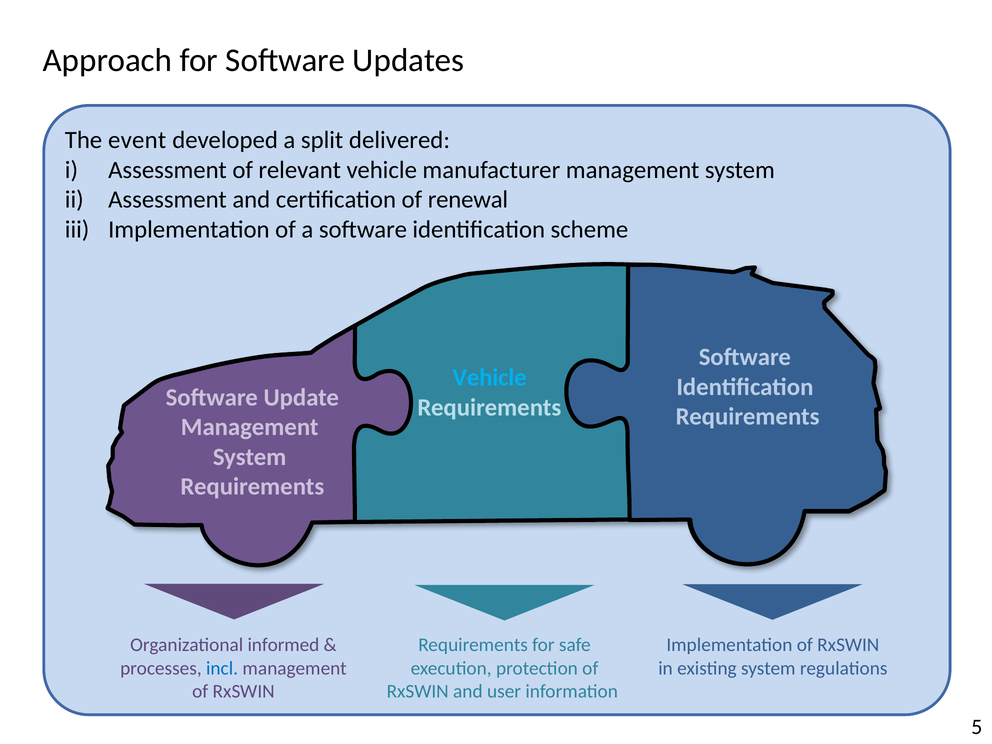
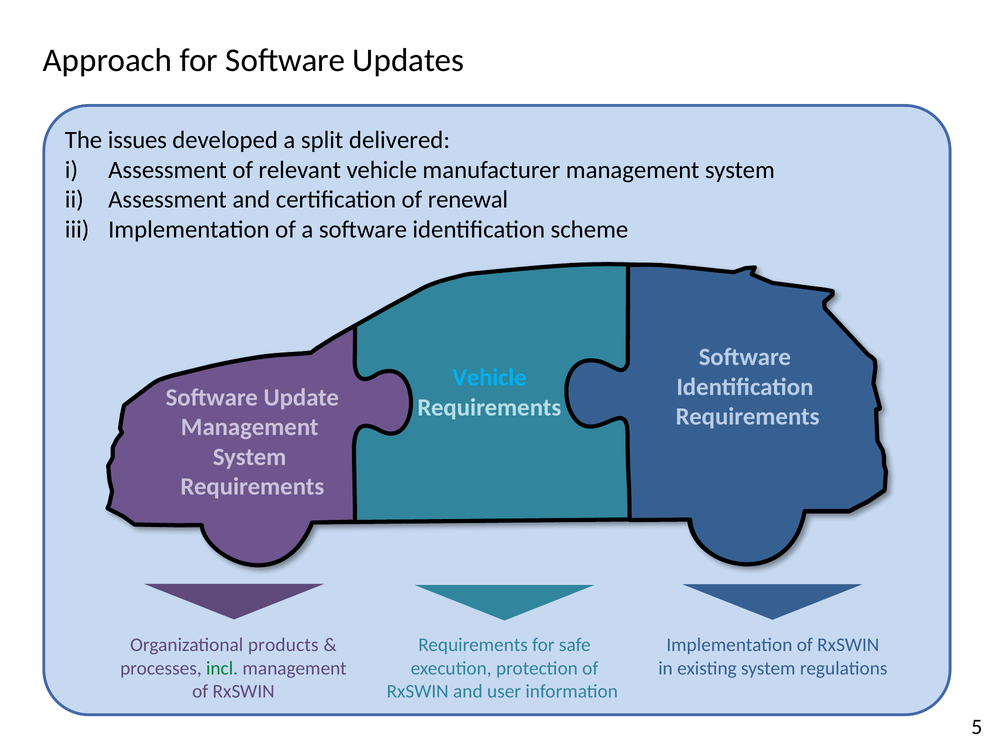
event: event -> issues
informed: informed -> products
incl colour: blue -> green
